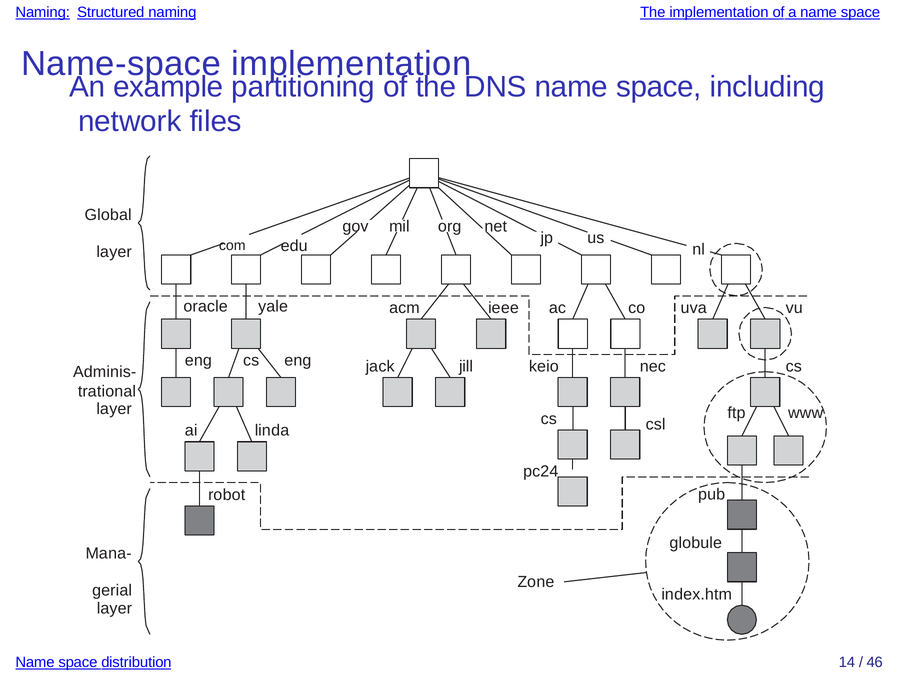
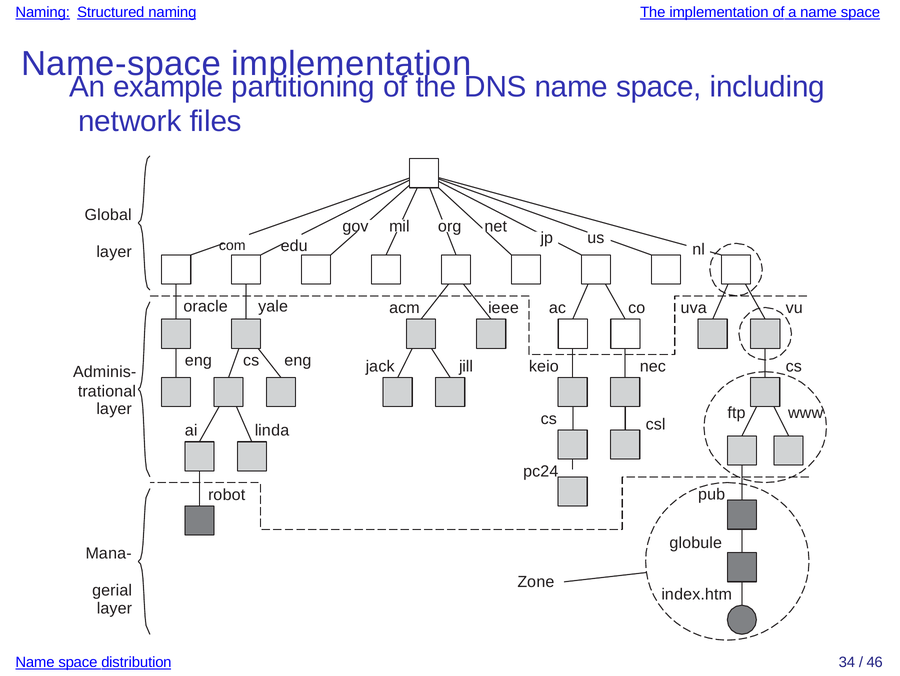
14: 14 -> 34
